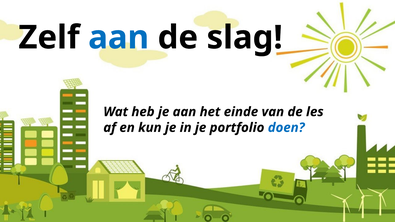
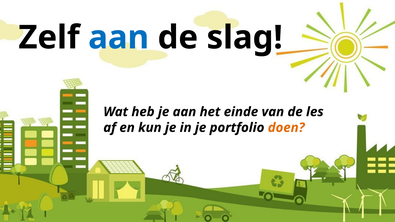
doen colour: blue -> orange
